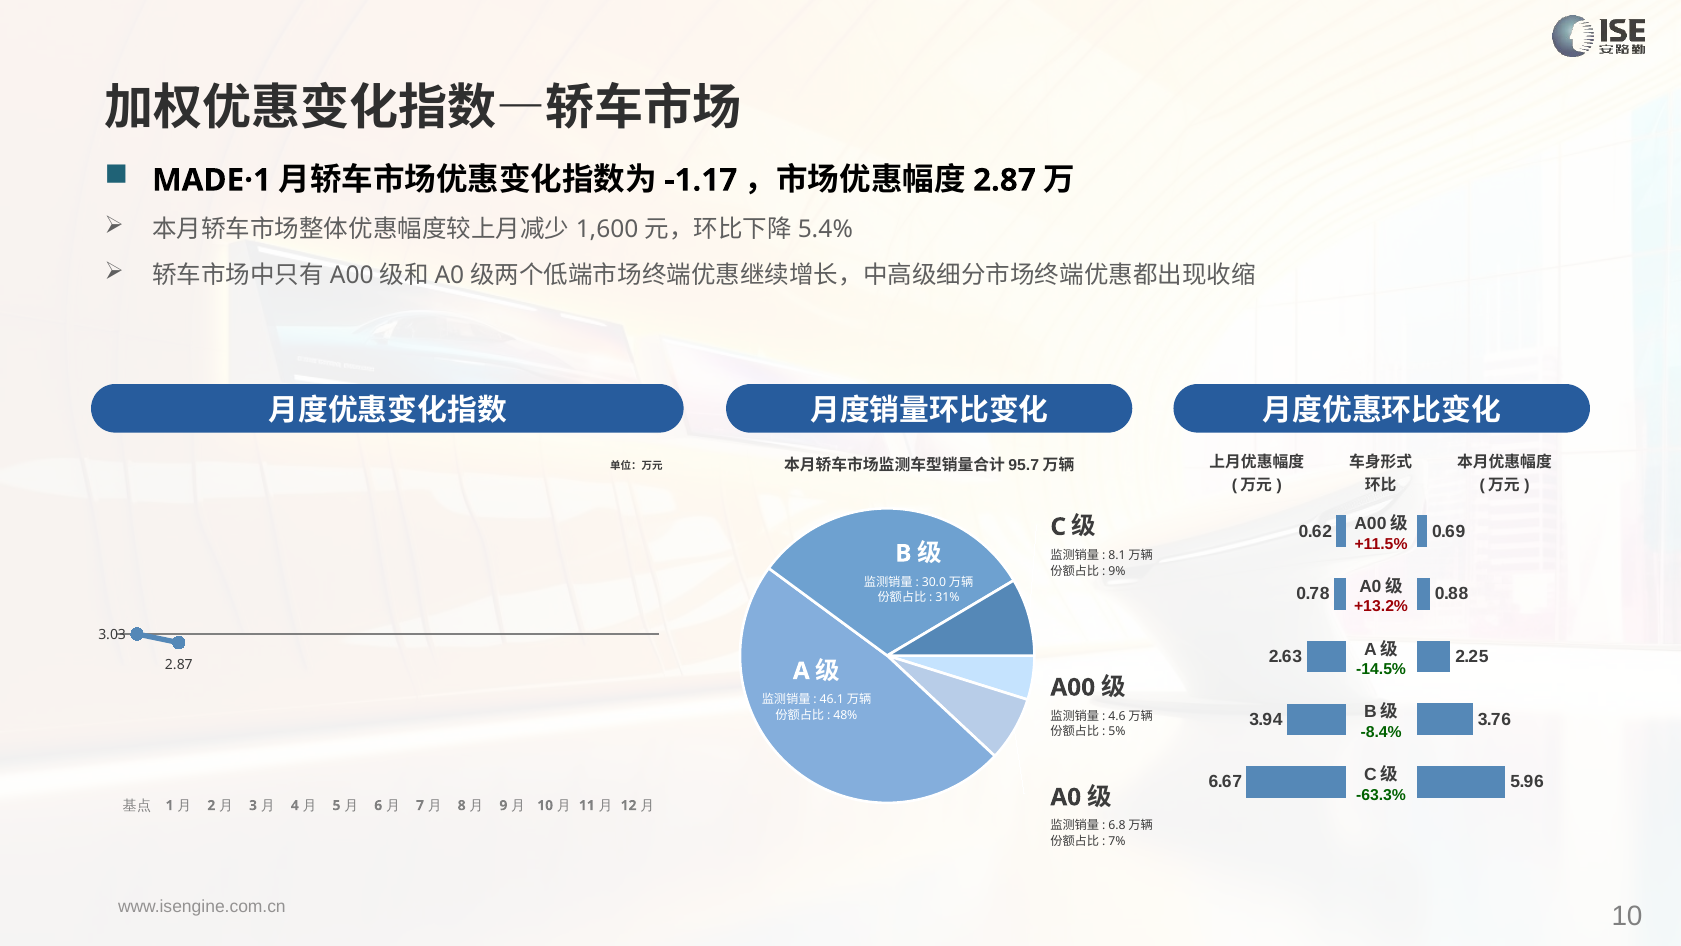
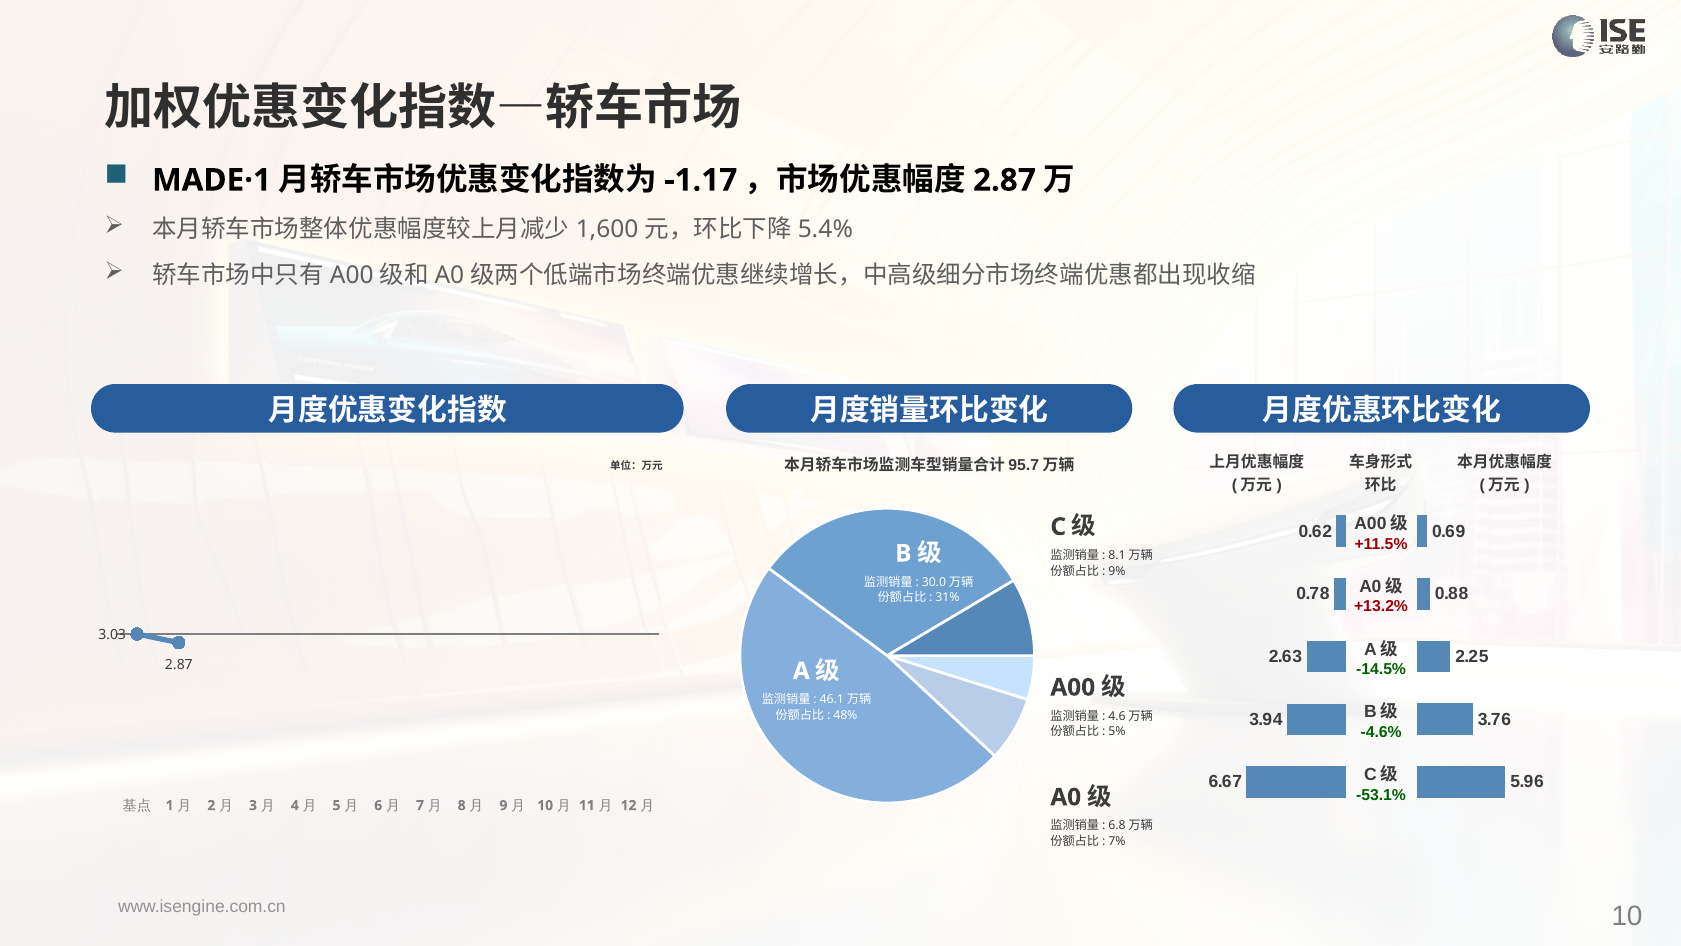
-8.4%: -8.4% -> -4.6%
-63.3%: -63.3% -> -53.1%
